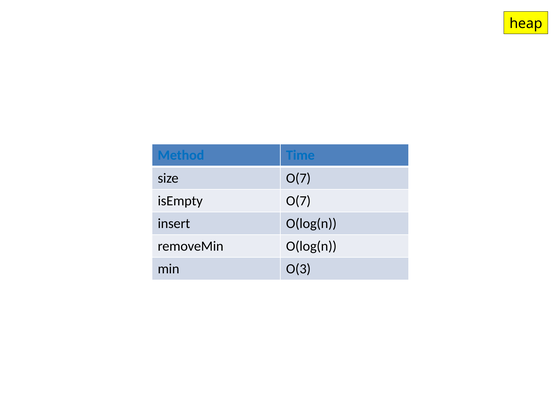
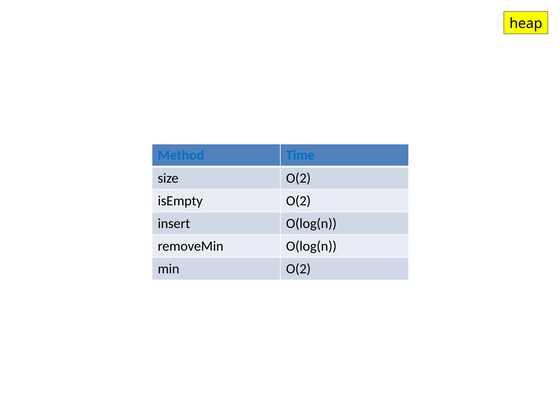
size O(7: O(7 -> O(2
isEmpty O(7: O(7 -> O(2
min O(3: O(3 -> O(2
